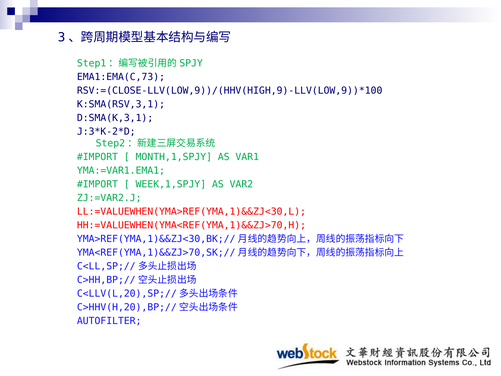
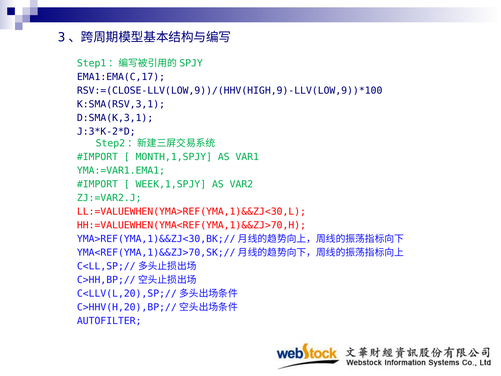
EMA1:EMA(C,73: EMA1:EMA(C,73 -> EMA1:EMA(C,17
